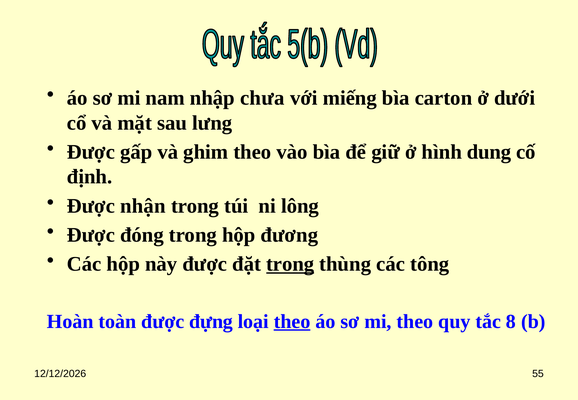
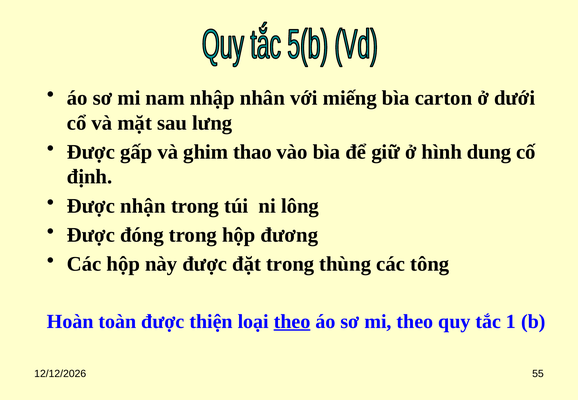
chưa: chưa -> nhân
ghim theo: theo -> thao
trong at (290, 264) underline: present -> none
đựng: đựng -> thiện
8: 8 -> 1
